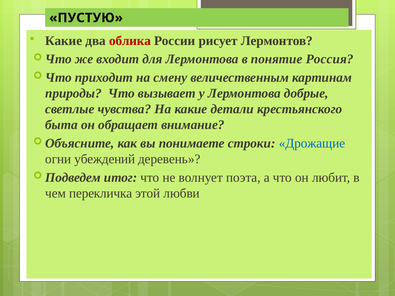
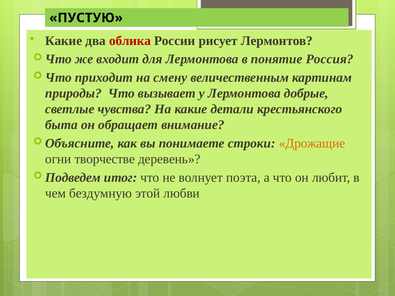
Дрожащие colour: blue -> orange
убеждений: убеждений -> творчестве
перекличка: перекличка -> бездумную
